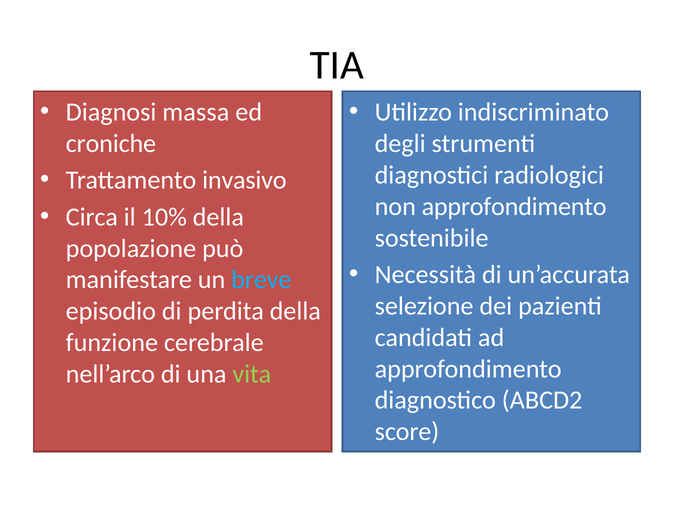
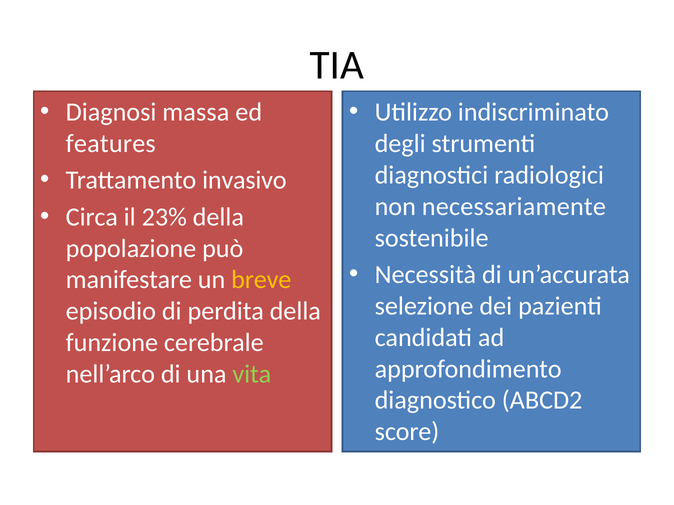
croniche: croniche -> features
non approfondimento: approfondimento -> necessariamente
10%: 10% -> 23%
breve colour: light blue -> yellow
